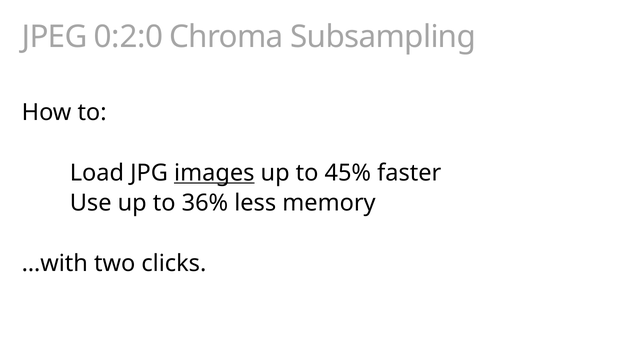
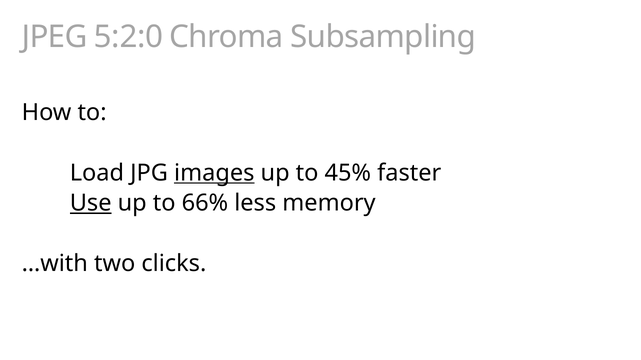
0:2:0: 0:2:0 -> 5:2:0
Use underline: none -> present
36%: 36% -> 66%
